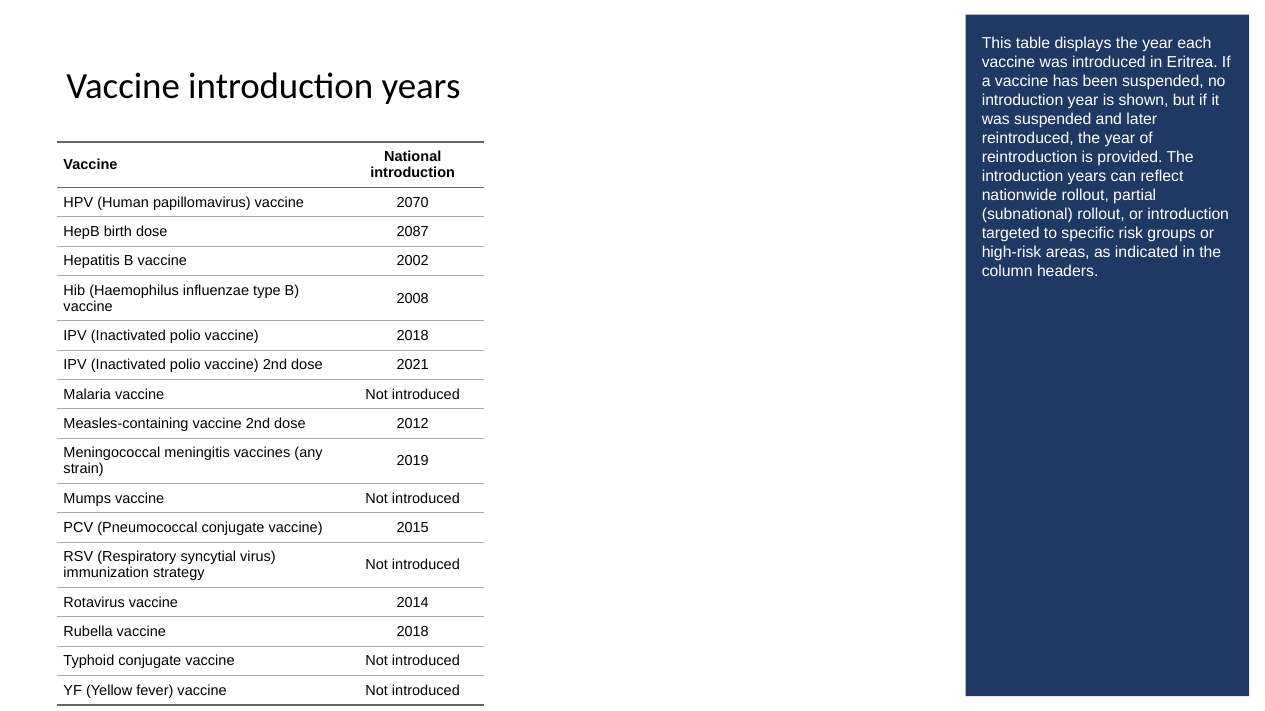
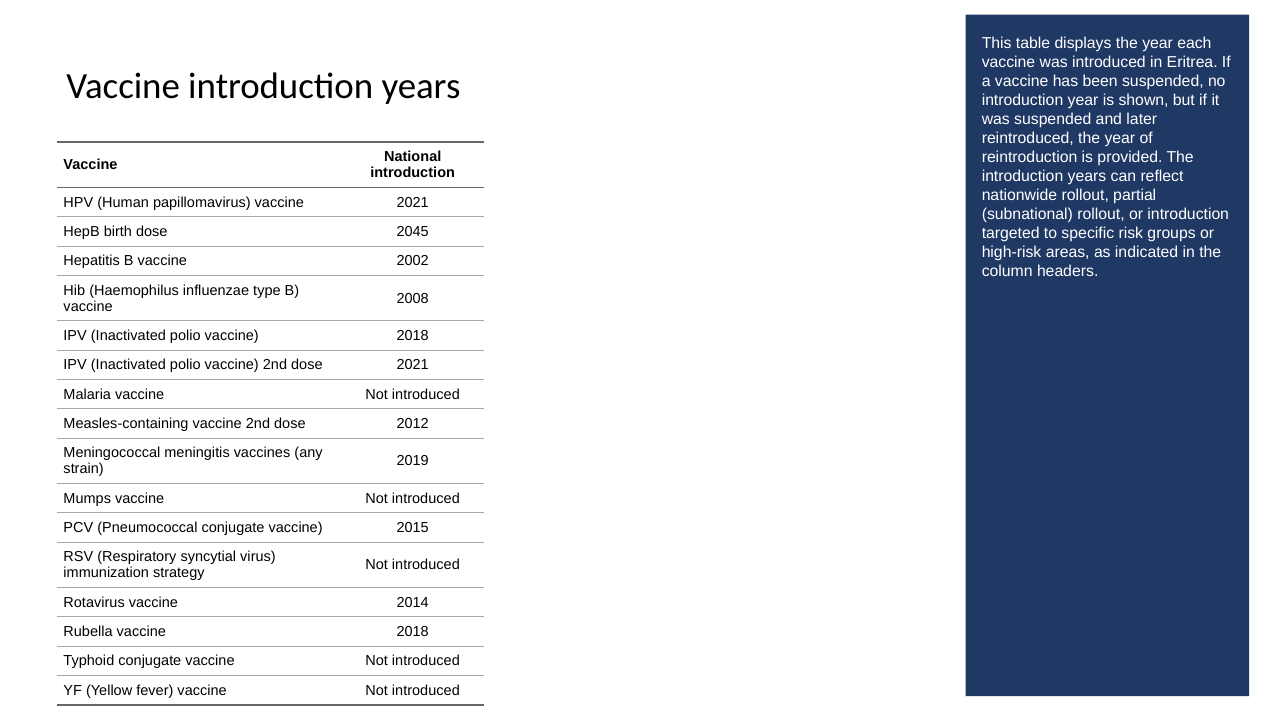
vaccine 2070: 2070 -> 2021
2087: 2087 -> 2045
